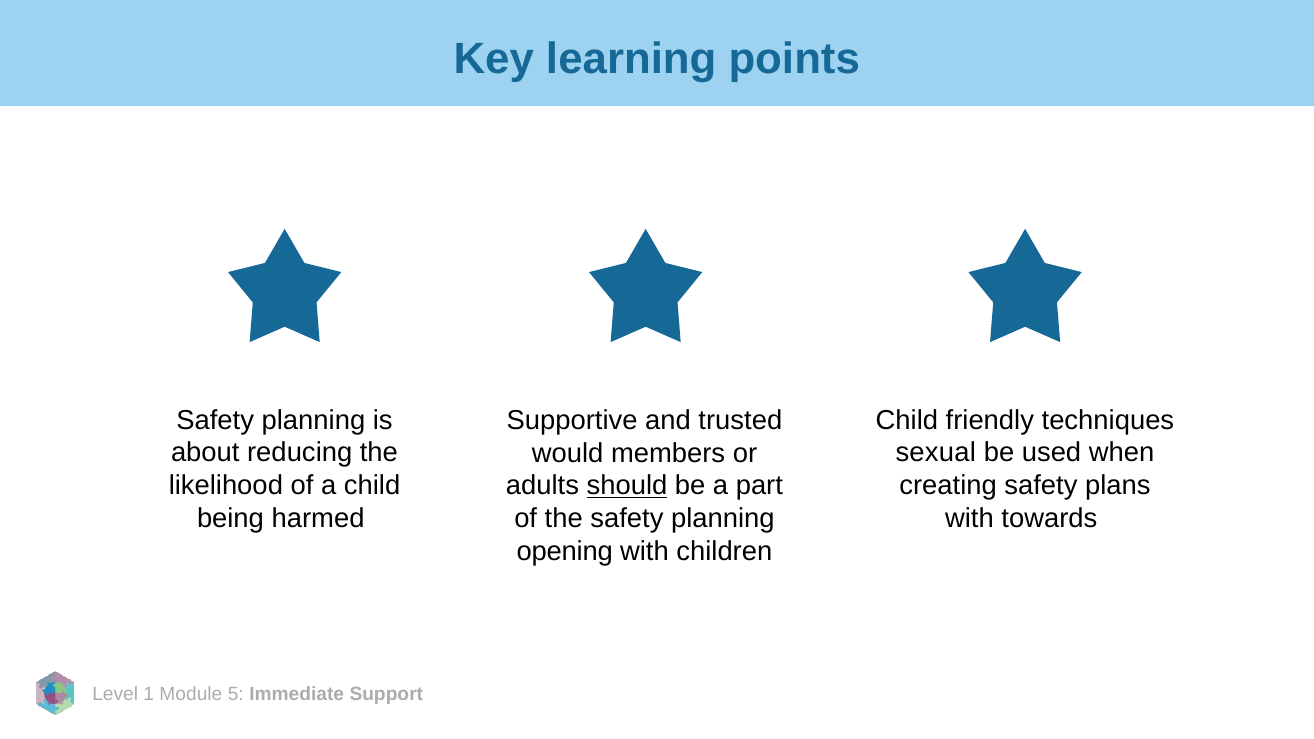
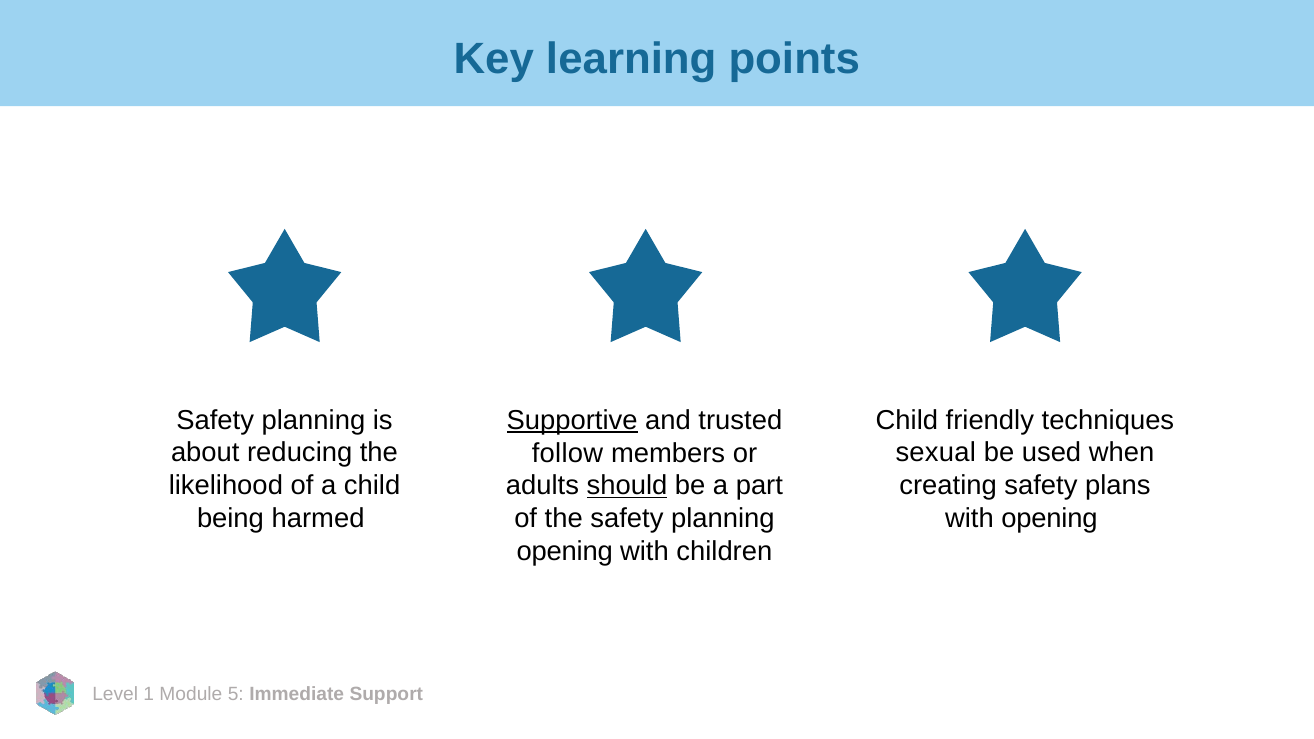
Supportive underline: none -> present
would: would -> follow
with towards: towards -> opening
